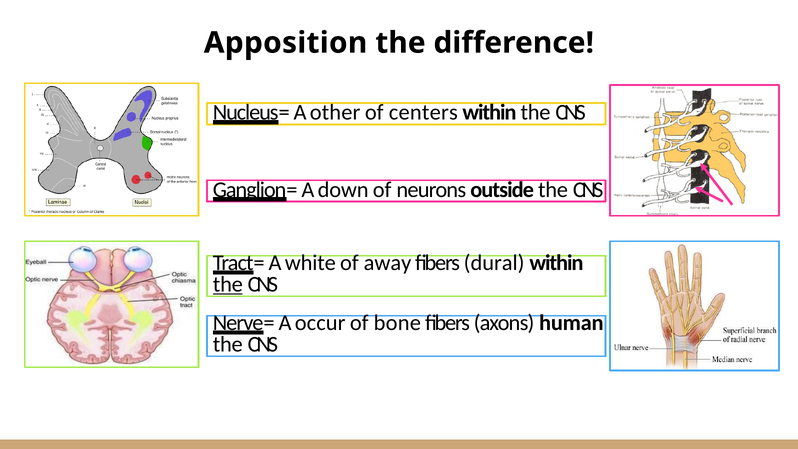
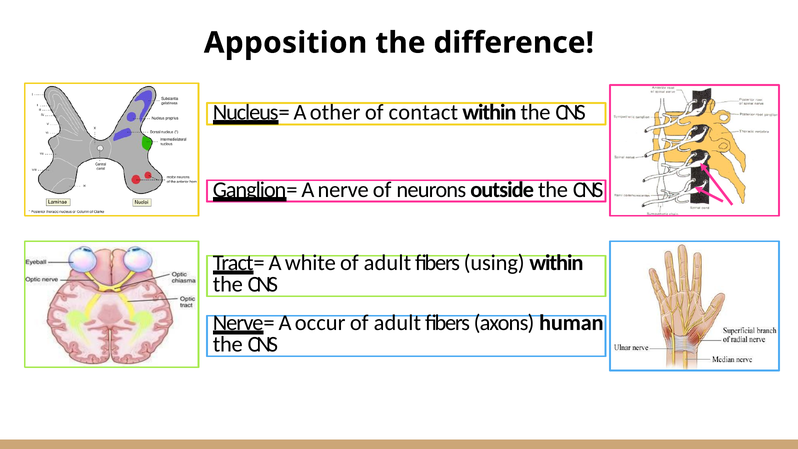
centers: centers -> contact
down: down -> nerve
away at (387, 263): away -> adult
dural: dural -> using
the at (228, 284) underline: present -> none
bone at (397, 323): bone -> adult
